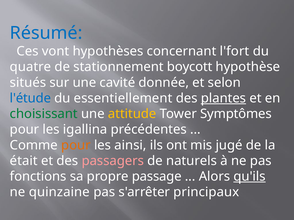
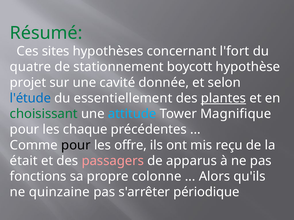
Résumé colour: blue -> green
vont: vont -> sites
situés: situés -> projet
attitude colour: yellow -> light blue
Symptômes: Symptômes -> Magnifique
igallina: igallina -> chaque
pour at (76, 145) colour: orange -> black
ainsi: ainsi -> offre
jugé: jugé -> reçu
naturels: naturels -> apparus
passage: passage -> colonne
qu'ils underline: present -> none
principaux: principaux -> périodique
